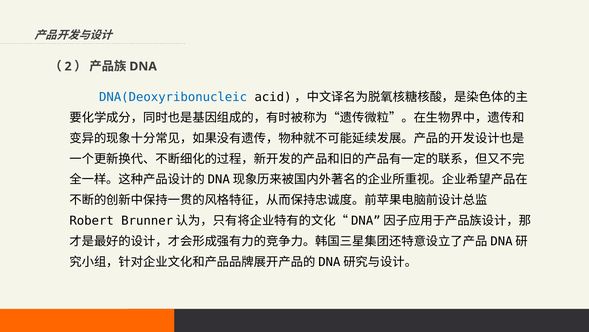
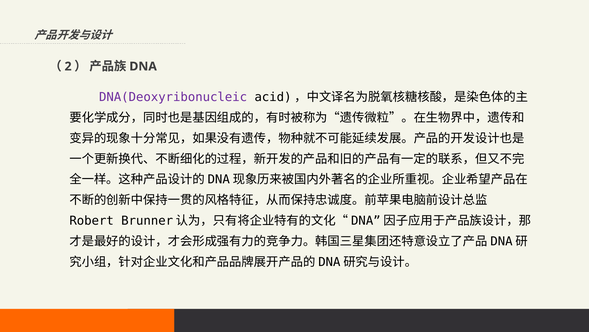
DNA(Deoxyribonucleic colour: blue -> purple
